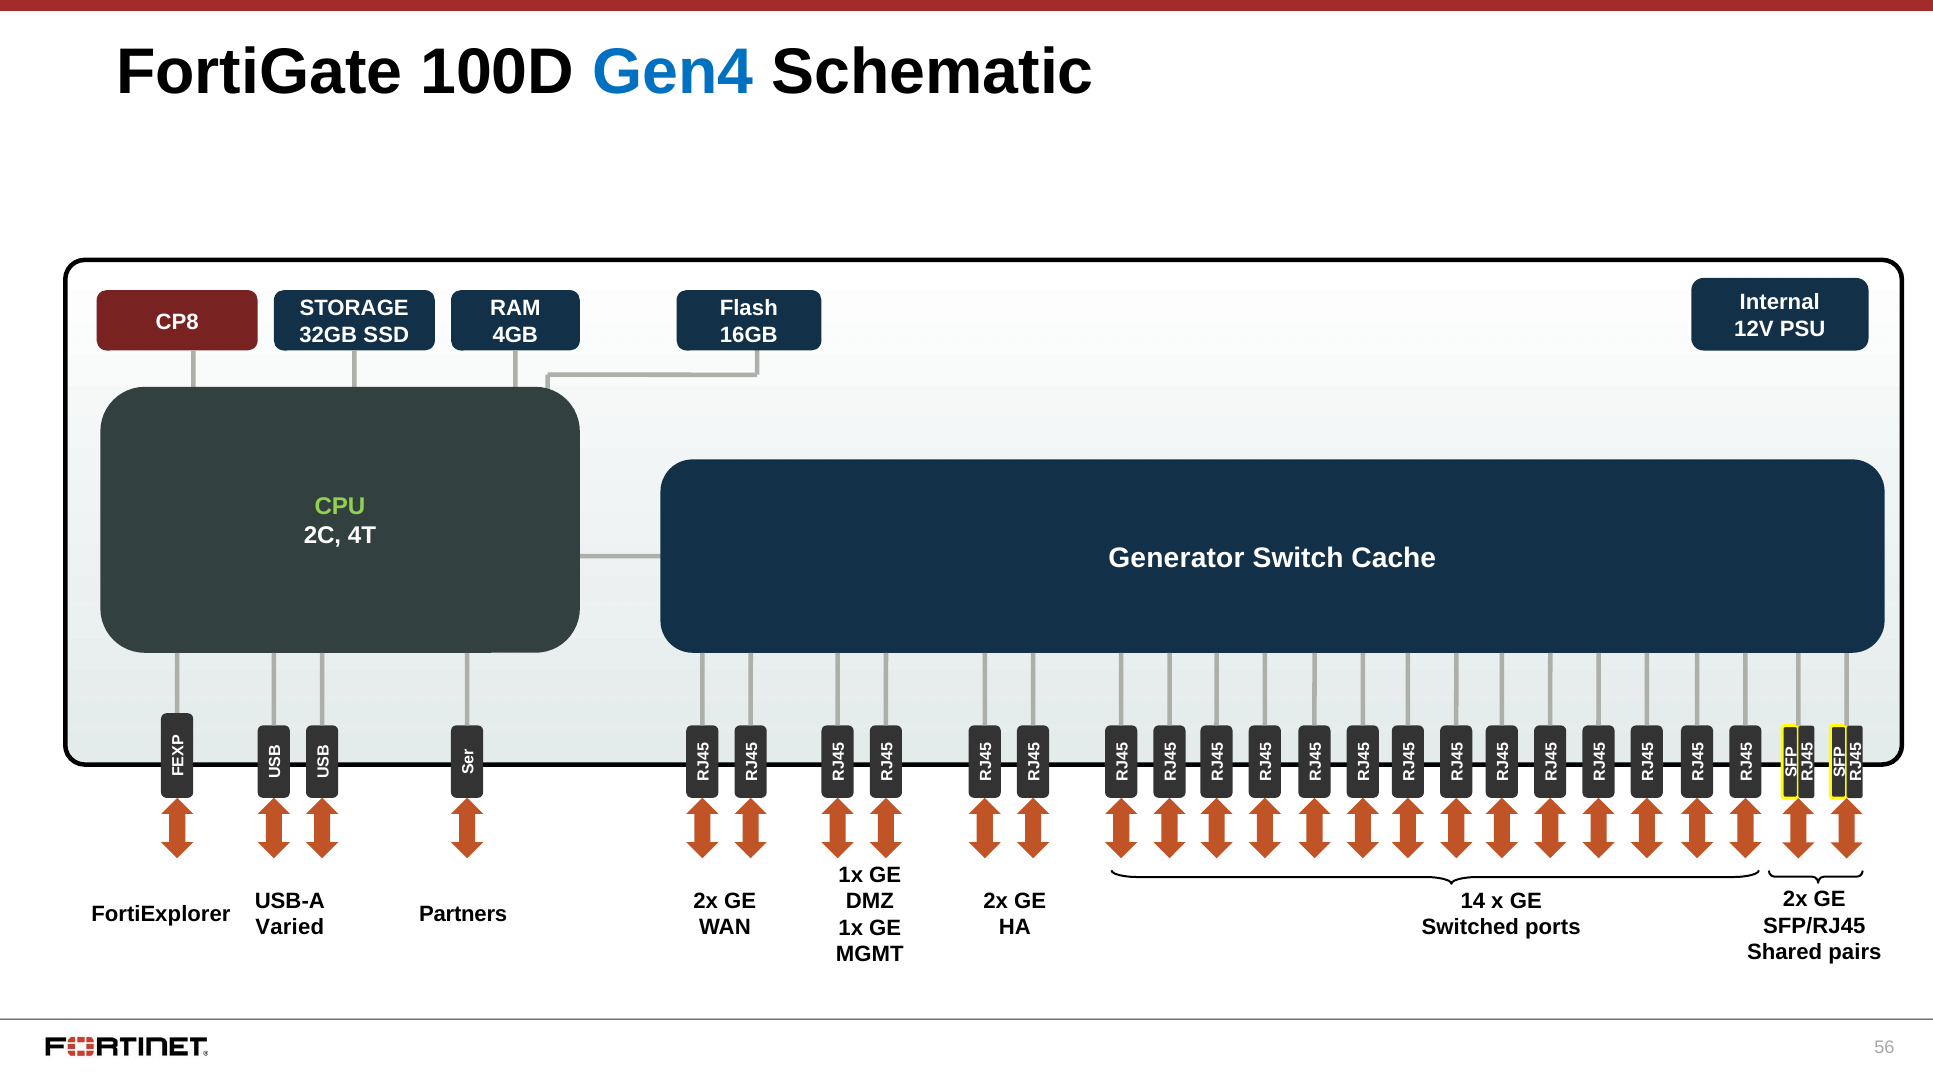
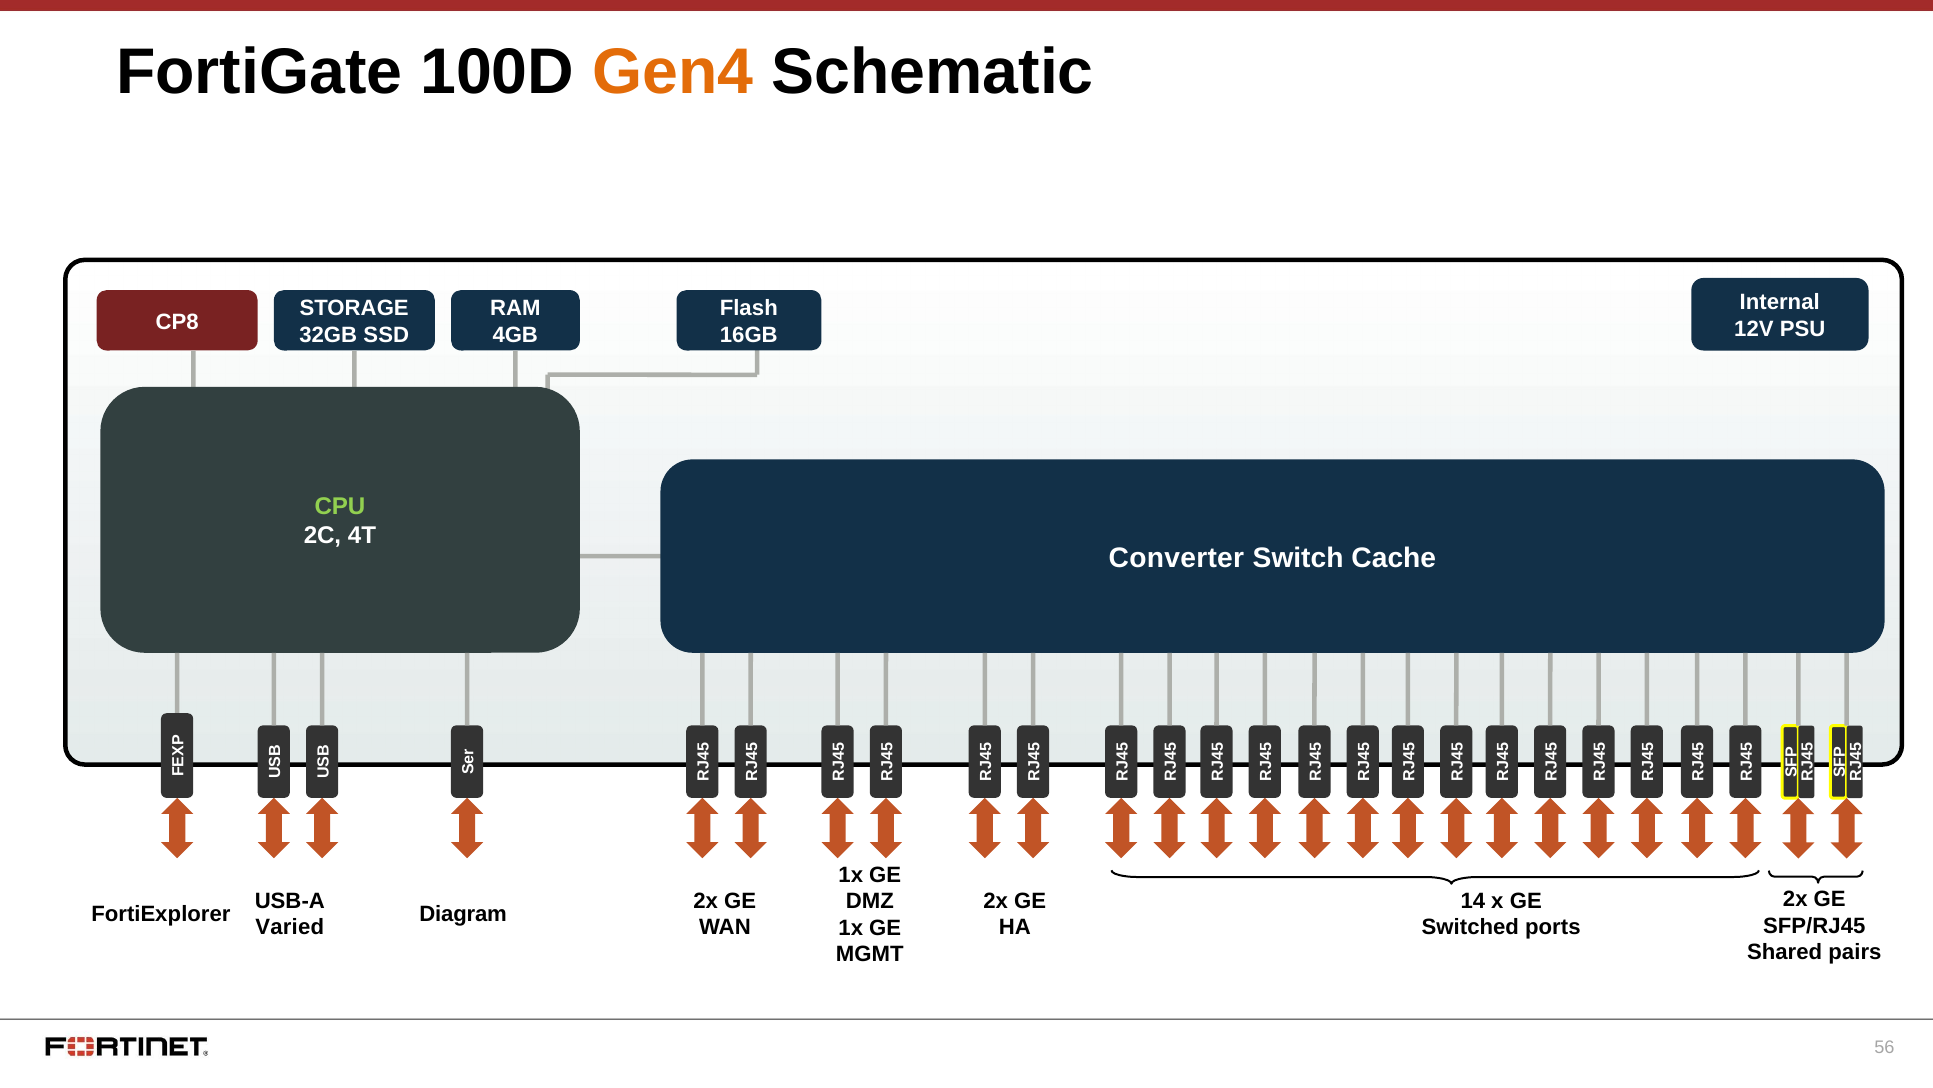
Gen4 colour: blue -> orange
Generator: Generator -> Converter
Partners: Partners -> Diagram
